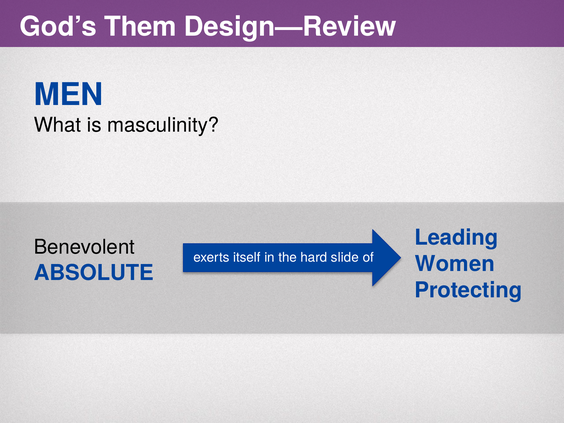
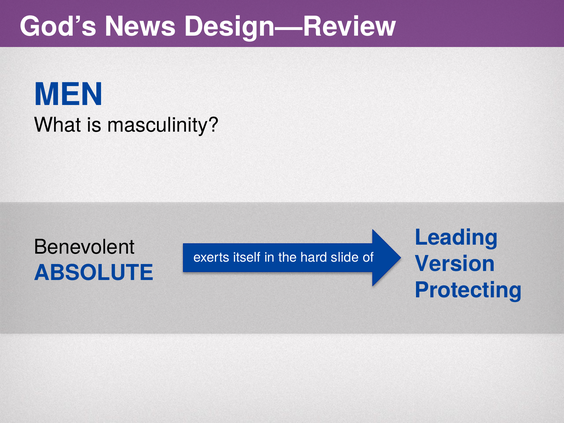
Them: Them -> News
Women: Women -> Version
